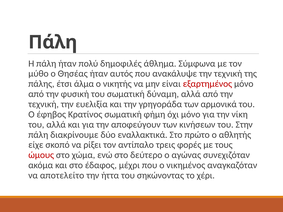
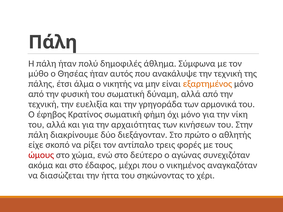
εξαρτημένος colour: red -> orange
αποφεύγουν: αποφεύγουν -> αρχαιότητας
εναλλακτικά: εναλλακτικά -> διεξάγονταν
αποτελείτο: αποτελείτο -> διασώζεται
